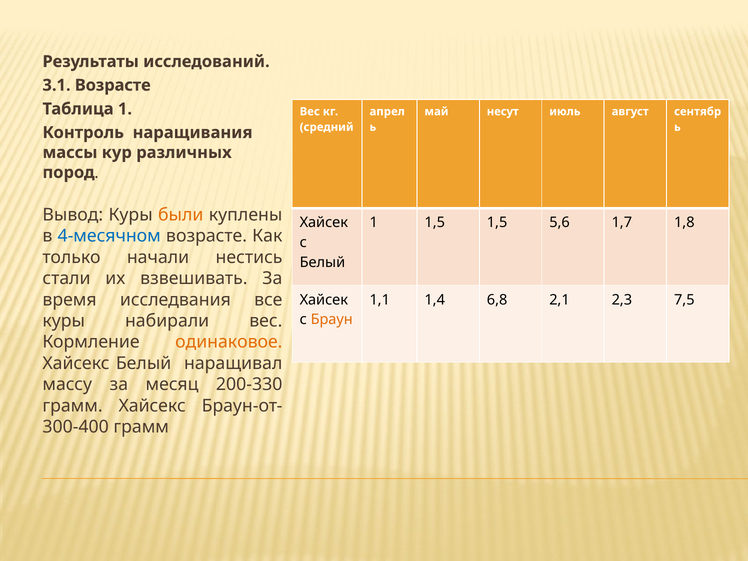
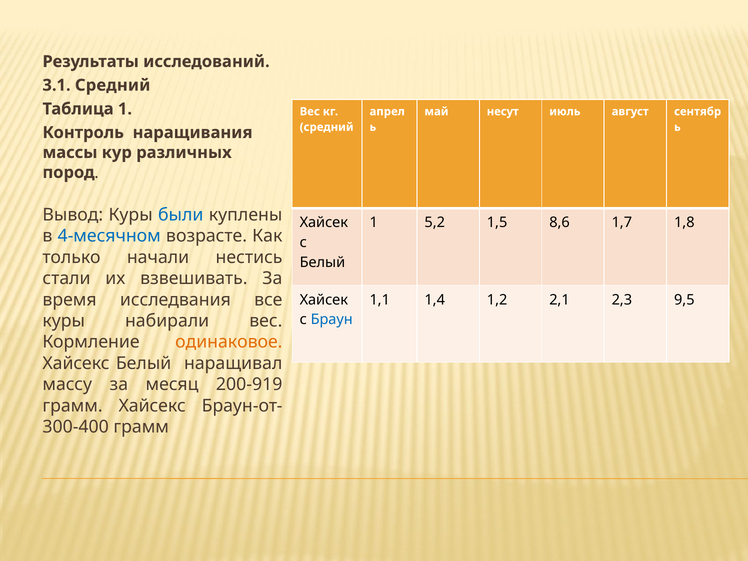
3.1 Возрасте: Возрасте -> Средний
были colour: orange -> blue
1 1,5: 1,5 -> 5,2
5,6: 5,6 -> 8,6
6,8: 6,8 -> 1,2
7,5: 7,5 -> 9,5
Браун colour: orange -> blue
200-330: 200-330 -> 200-919
